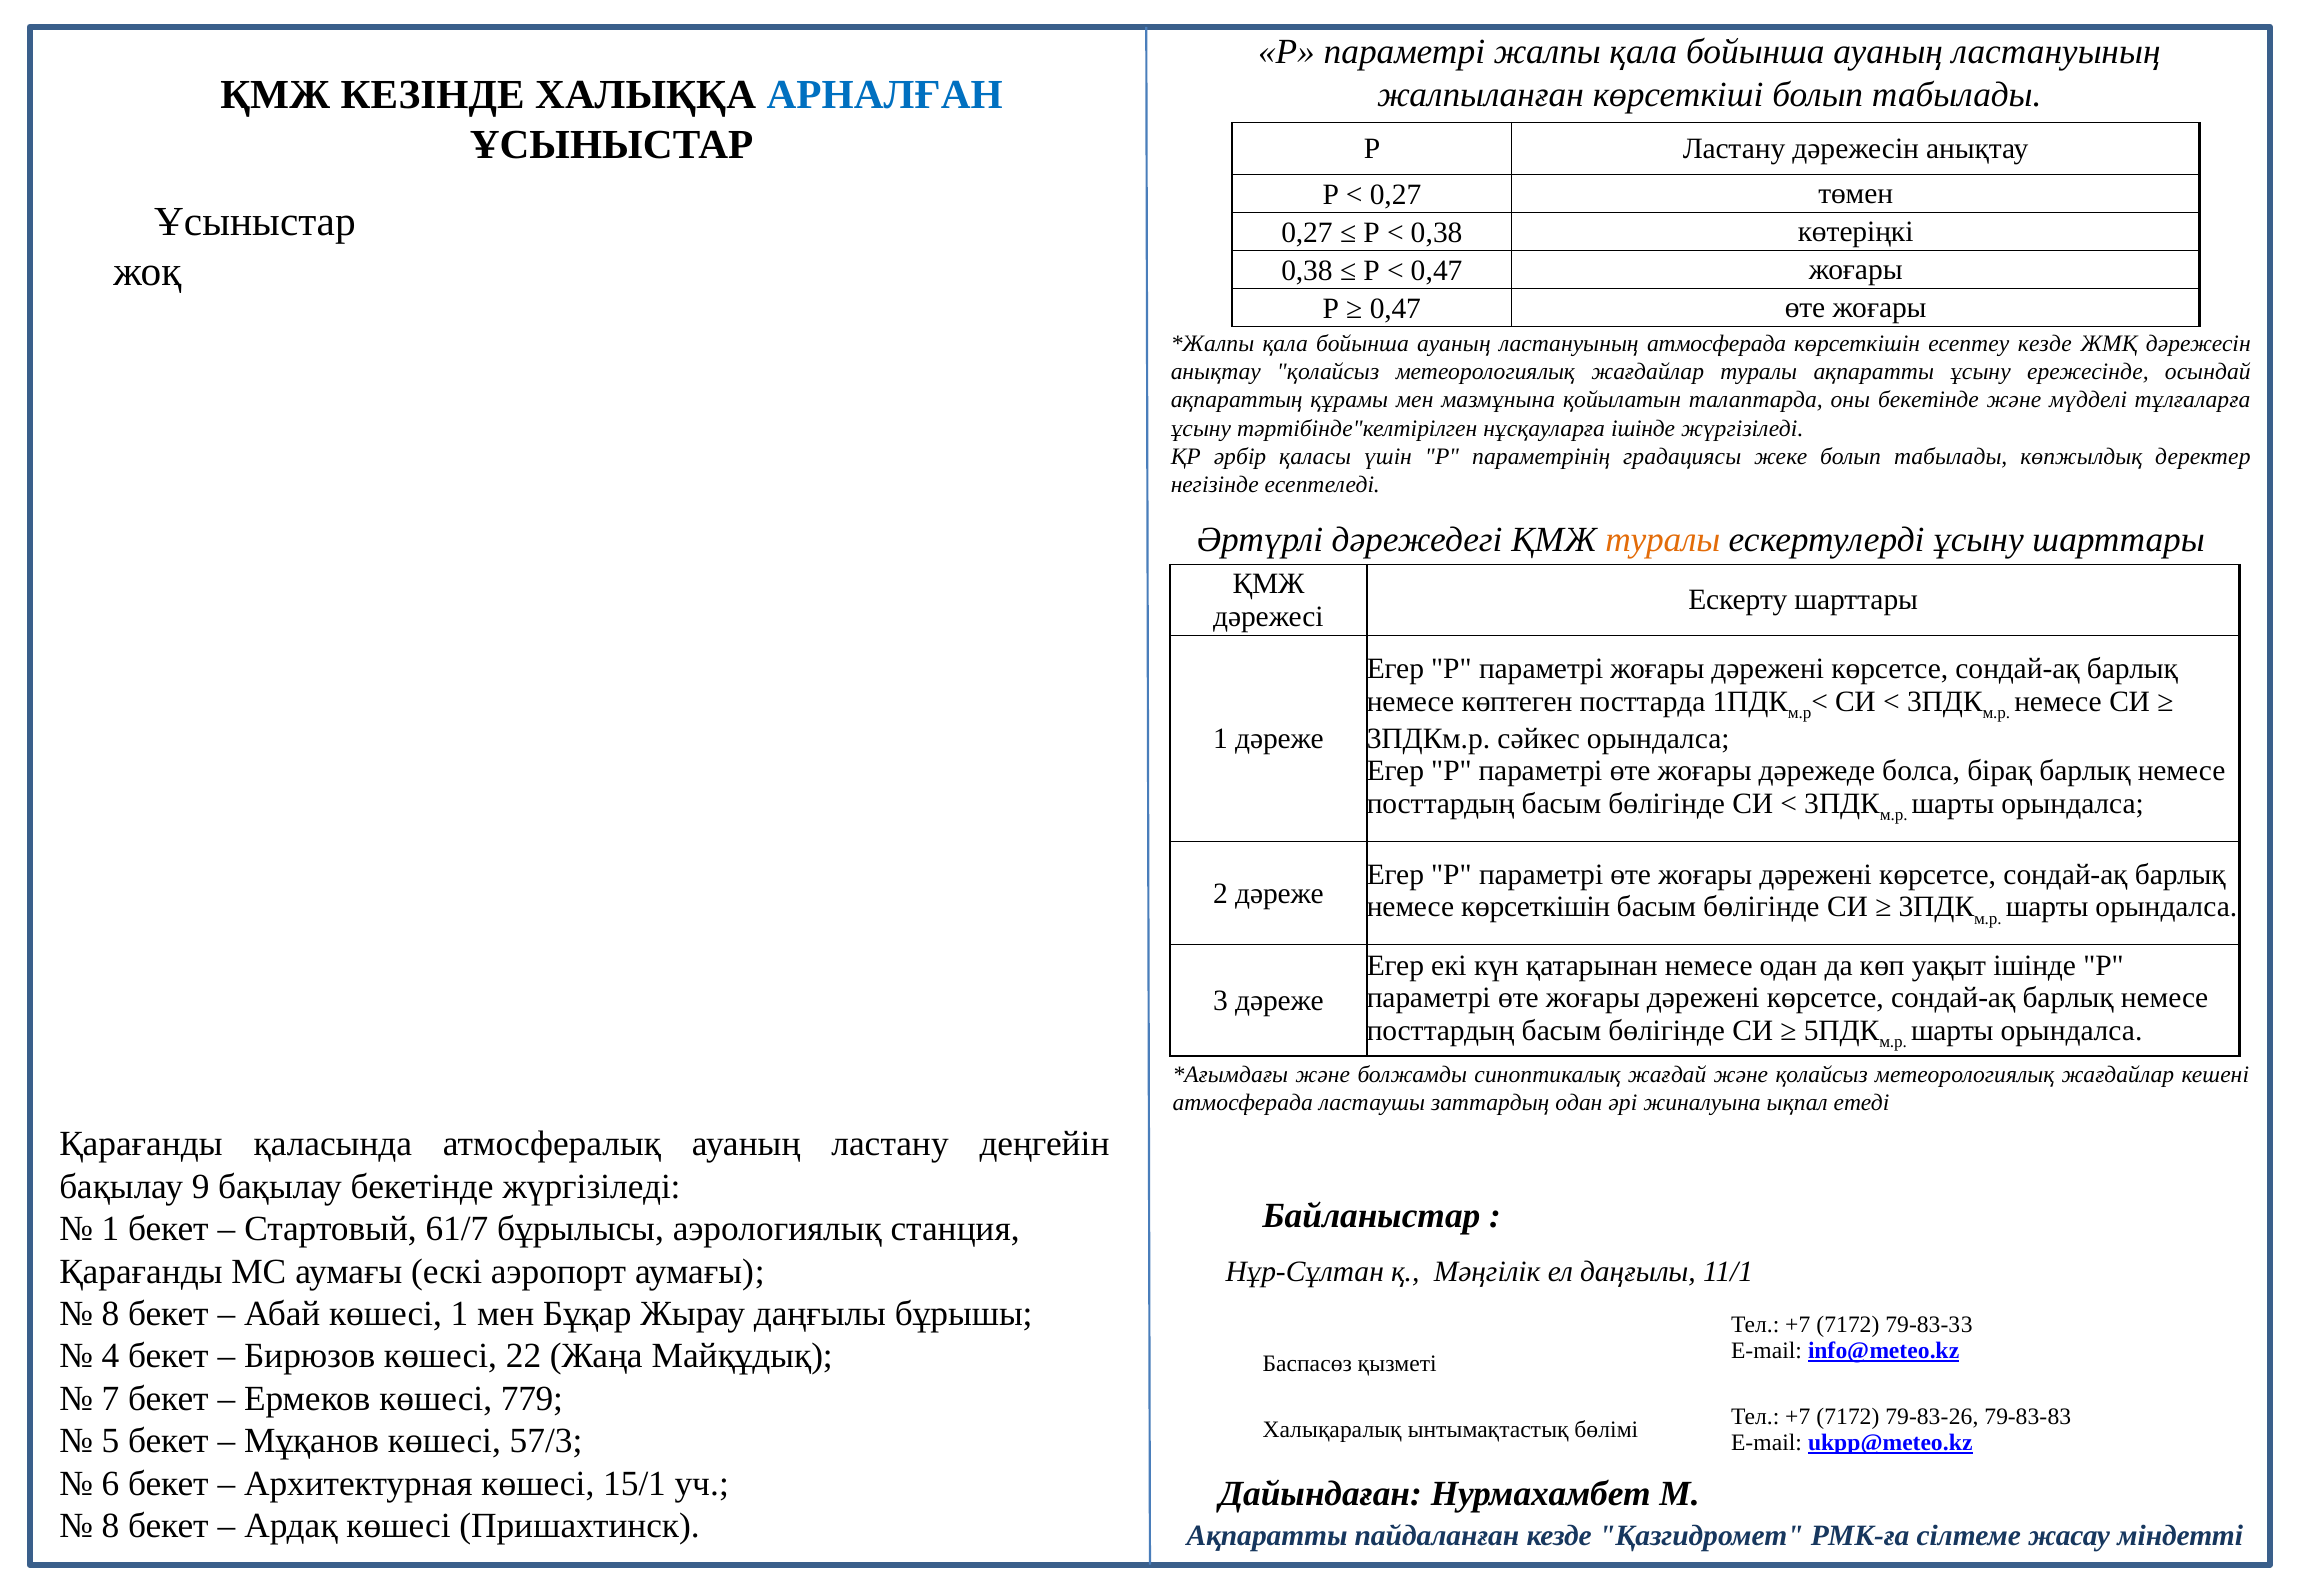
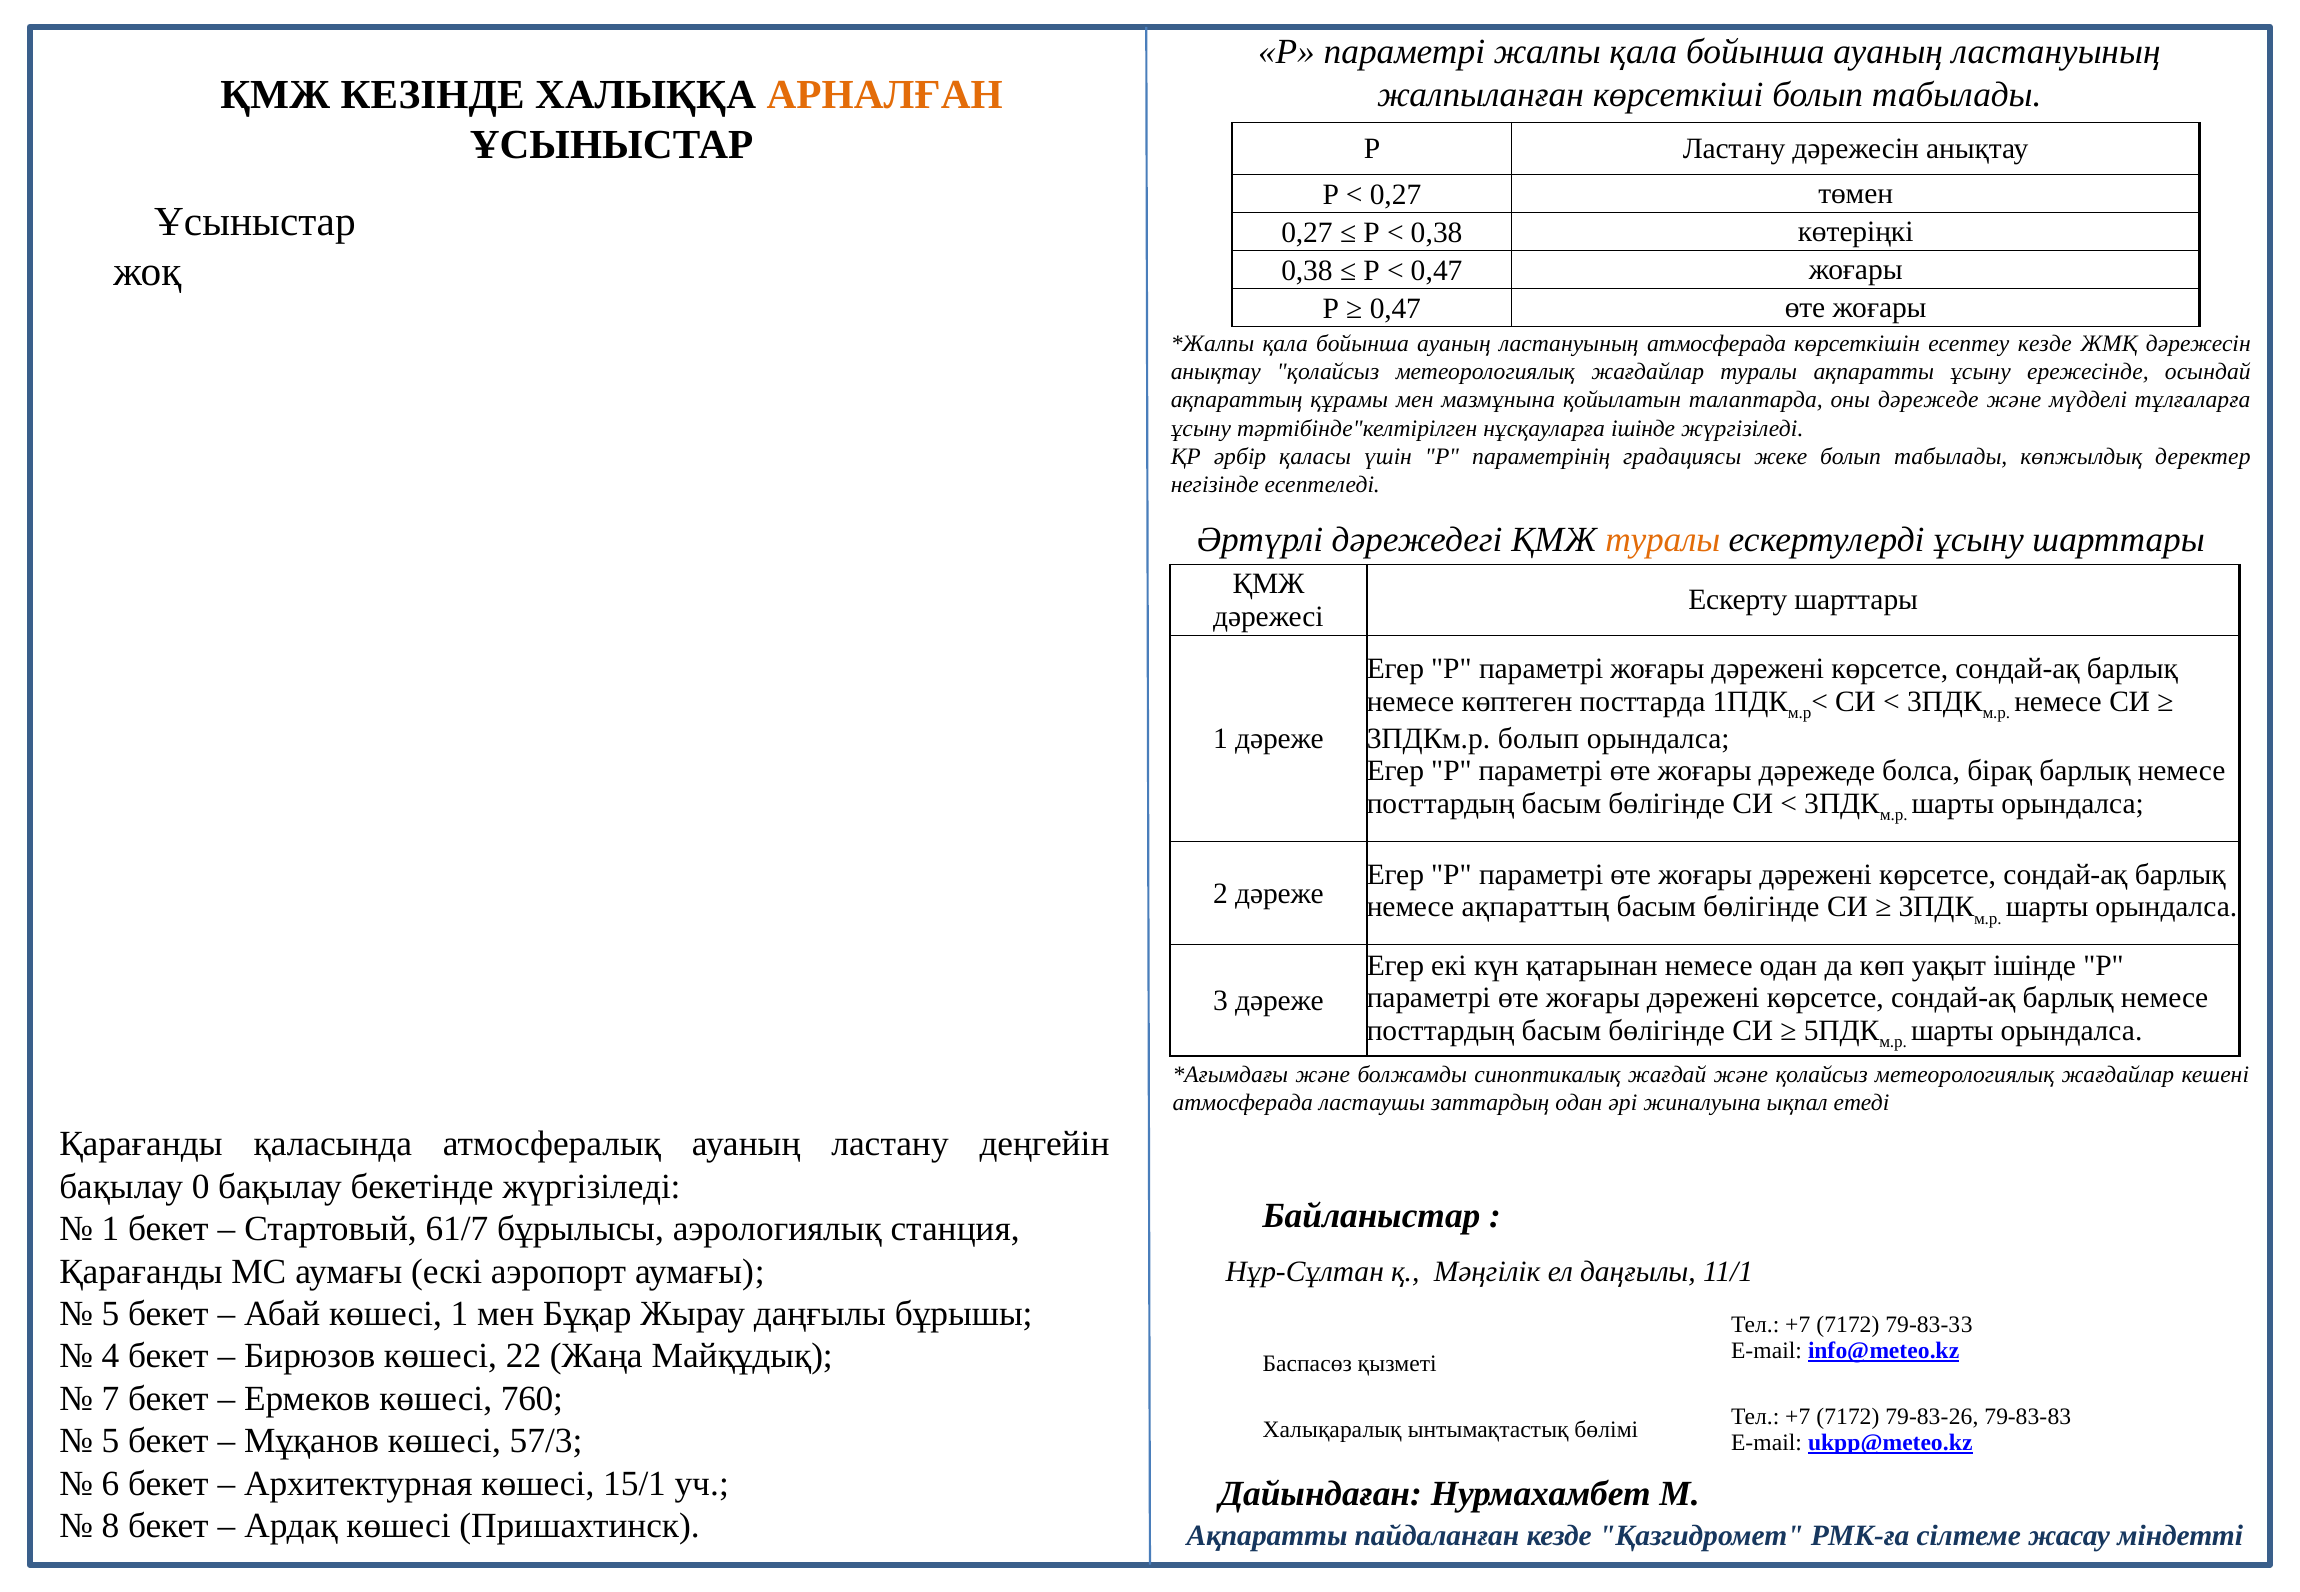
АРНАЛҒАН colour: blue -> orange
оны бекетінде: бекетінде -> дәрежеде
3ПДКм.р сәйкес: сәйкес -> болып
немесе көрсеткішін: көрсеткішін -> ақпараттың
9: 9 -> 0
8 at (111, 1314): 8 -> 5
779: 779 -> 760
